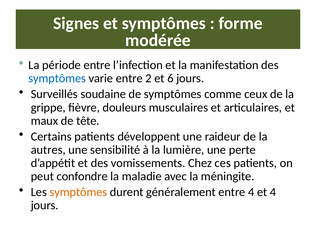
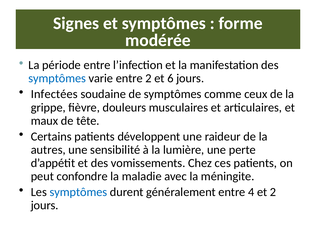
Surveillés: Surveillés -> Infectées
symptômes at (78, 192) colour: orange -> blue
et 4: 4 -> 2
